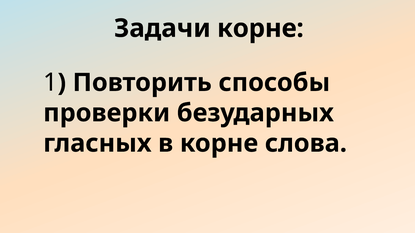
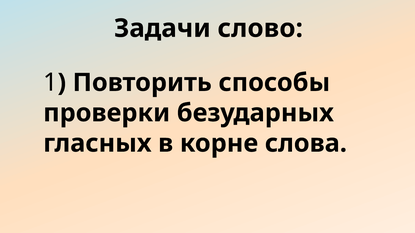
Задачи корне: корне -> слово
